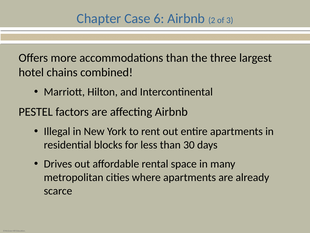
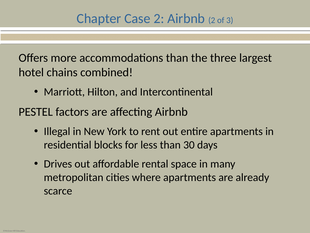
Case 6: 6 -> 2
